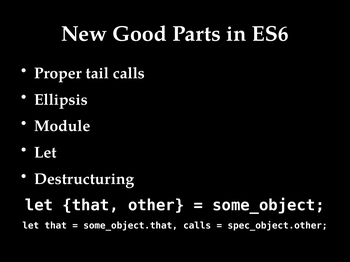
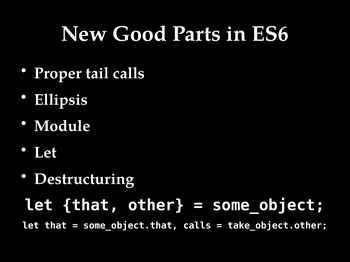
spec_object.other: spec_object.other -> take_object.other
